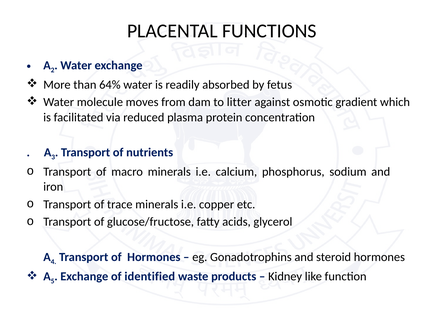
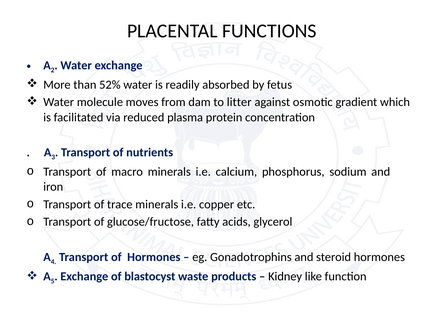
64%: 64% -> 52%
identified: identified -> blastocyst
